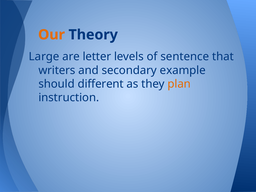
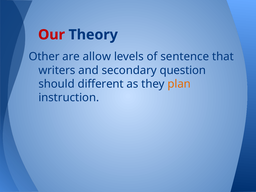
Our colour: orange -> red
Large: Large -> Other
letter: letter -> allow
example: example -> question
